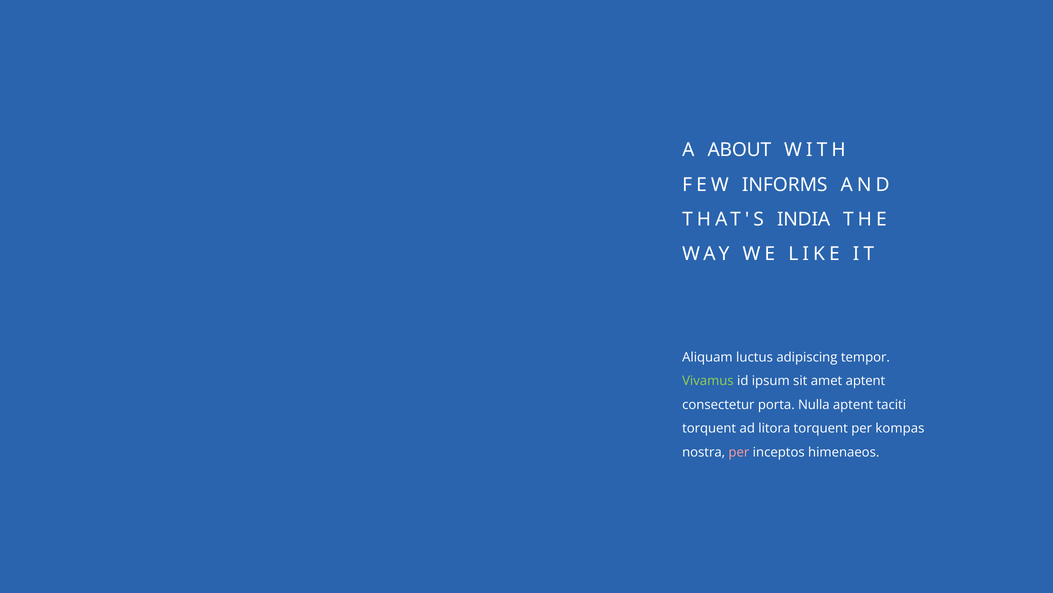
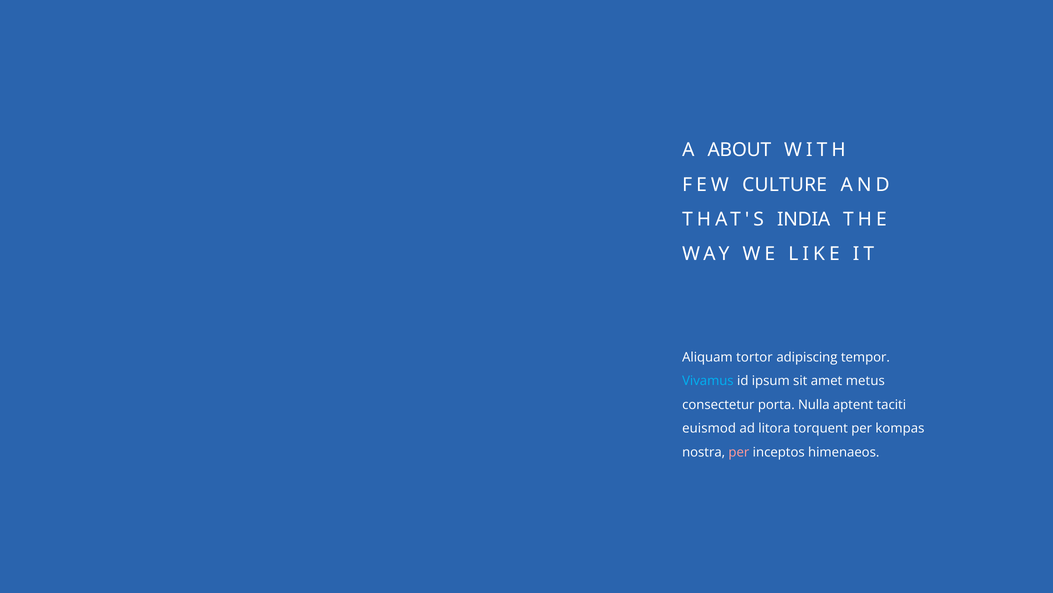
INFORMS: INFORMS -> CULTURE
luctus: luctus -> tortor
Vivamus colour: light green -> light blue
amet aptent: aptent -> metus
torquent at (709, 428): torquent -> euismod
